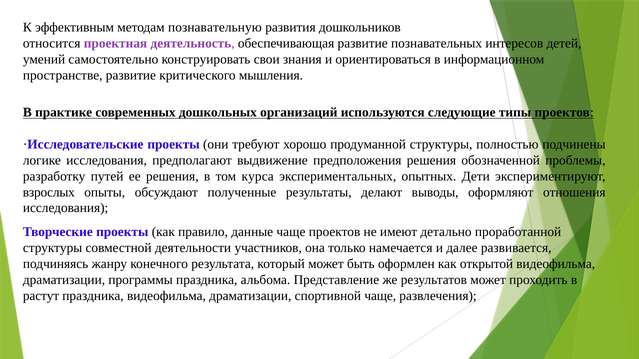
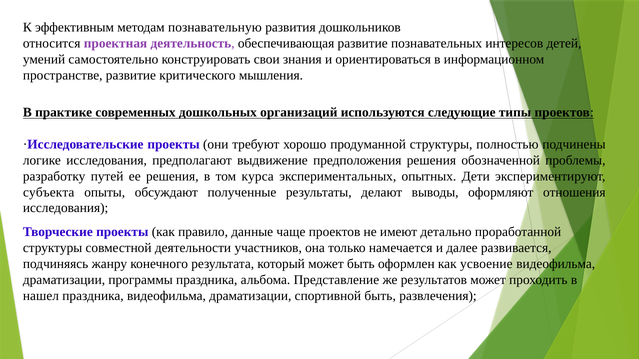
взрослых: взрослых -> субъекта
открытой: открытой -> усвоение
растут: растут -> нашел
спортивной чаще: чаще -> быть
